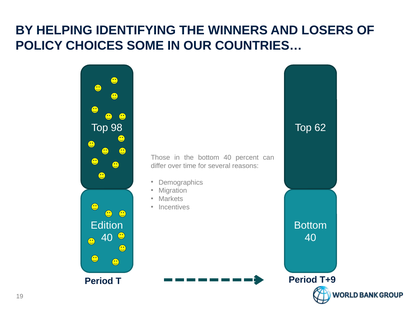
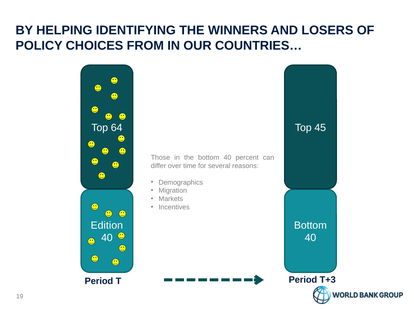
SOME: SOME -> FROM
98: 98 -> 64
62: 62 -> 45
T+9: T+9 -> T+3
